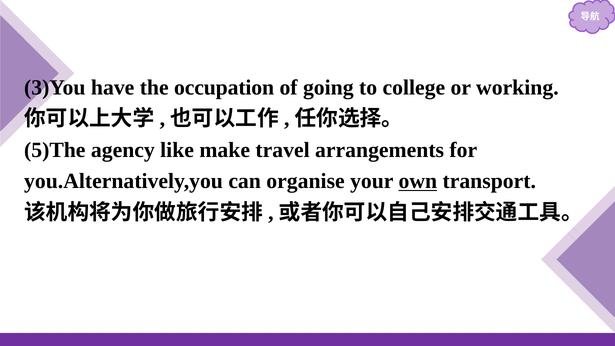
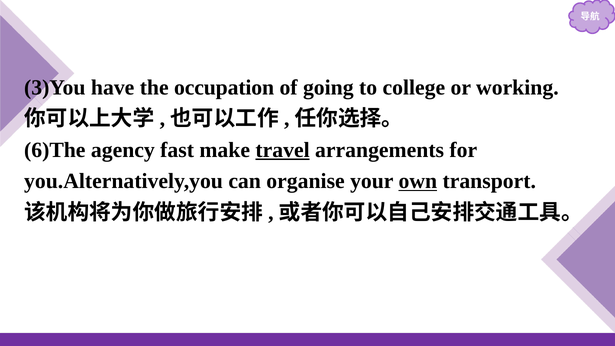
5)The: 5)The -> 6)The
like: like -> fast
travel underline: none -> present
